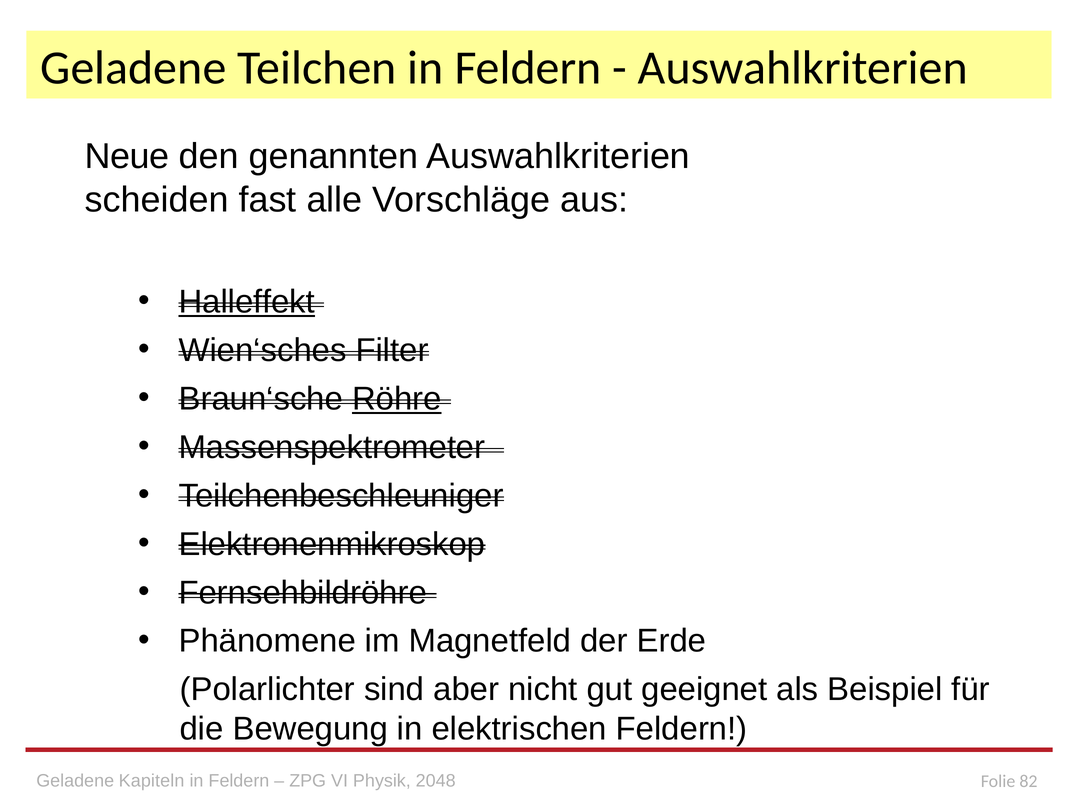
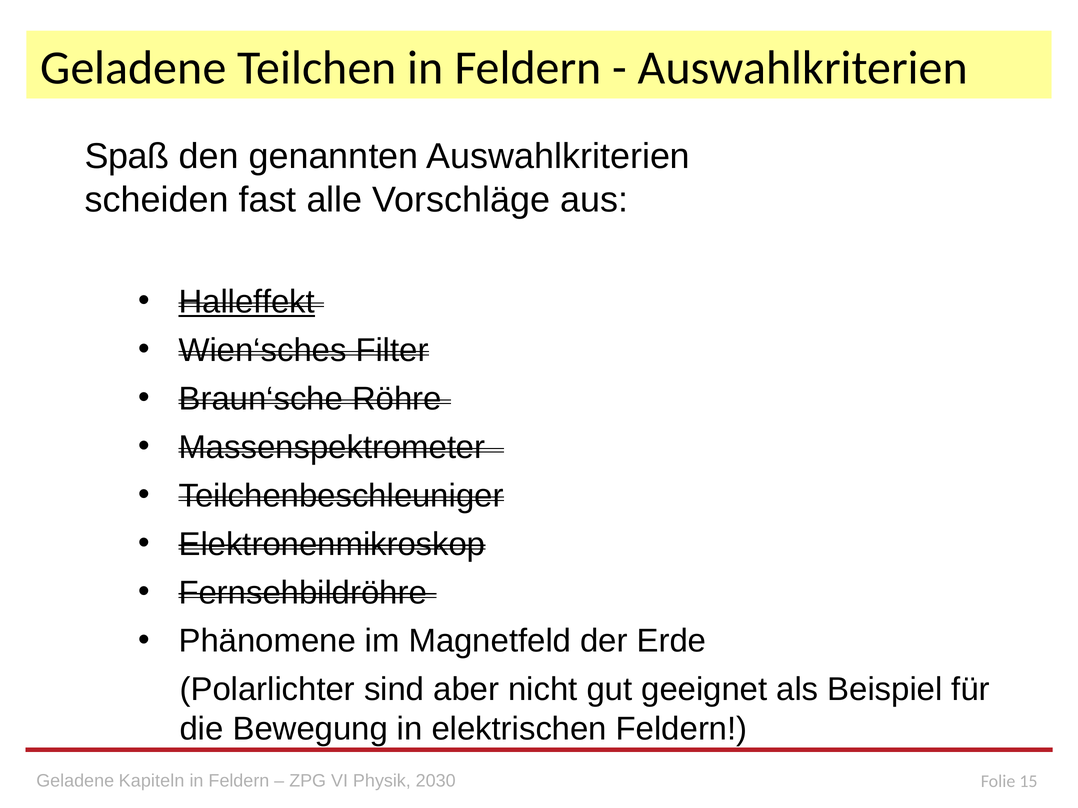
Neue: Neue -> Spaß
Röhre underline: present -> none
2048: 2048 -> 2030
82: 82 -> 15
